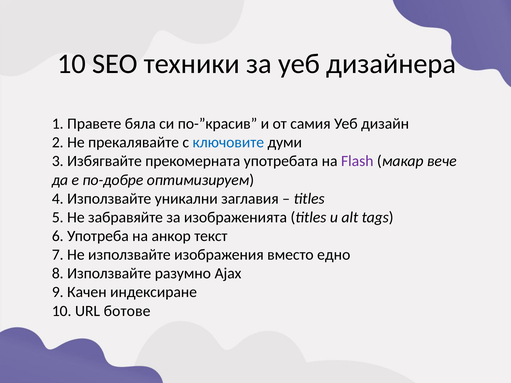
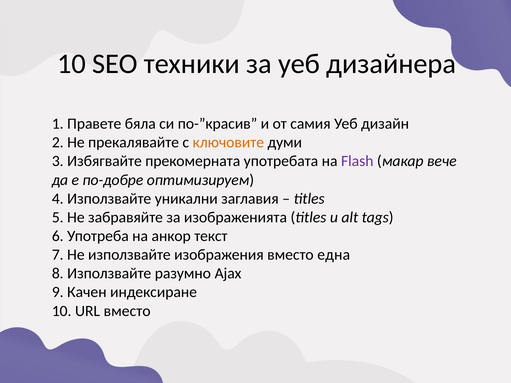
ключовите colour: blue -> orange
едно: едно -> една
URL ботове: ботове -> вместо
